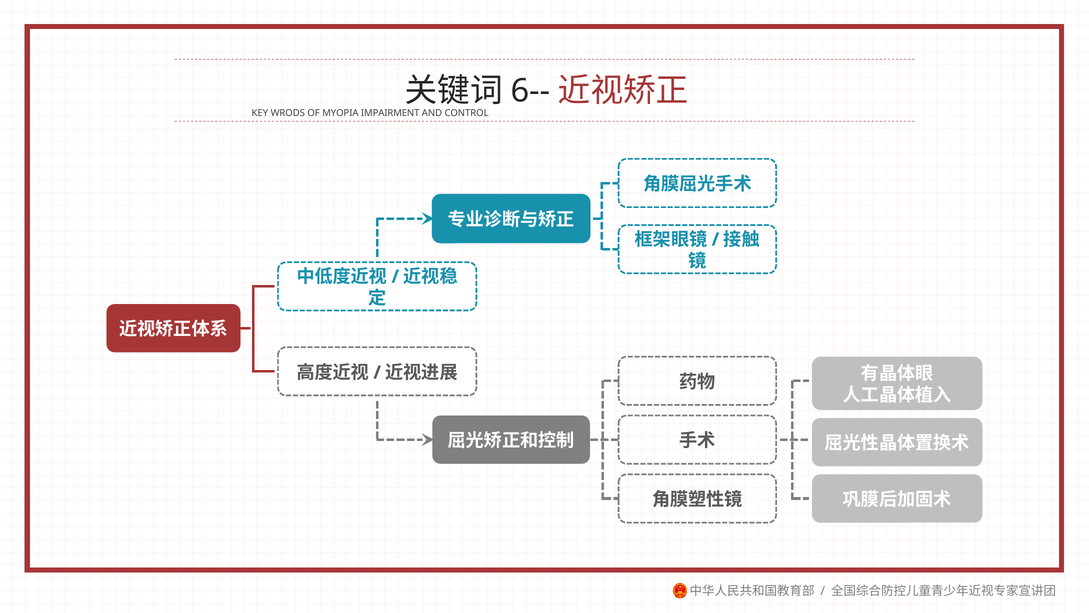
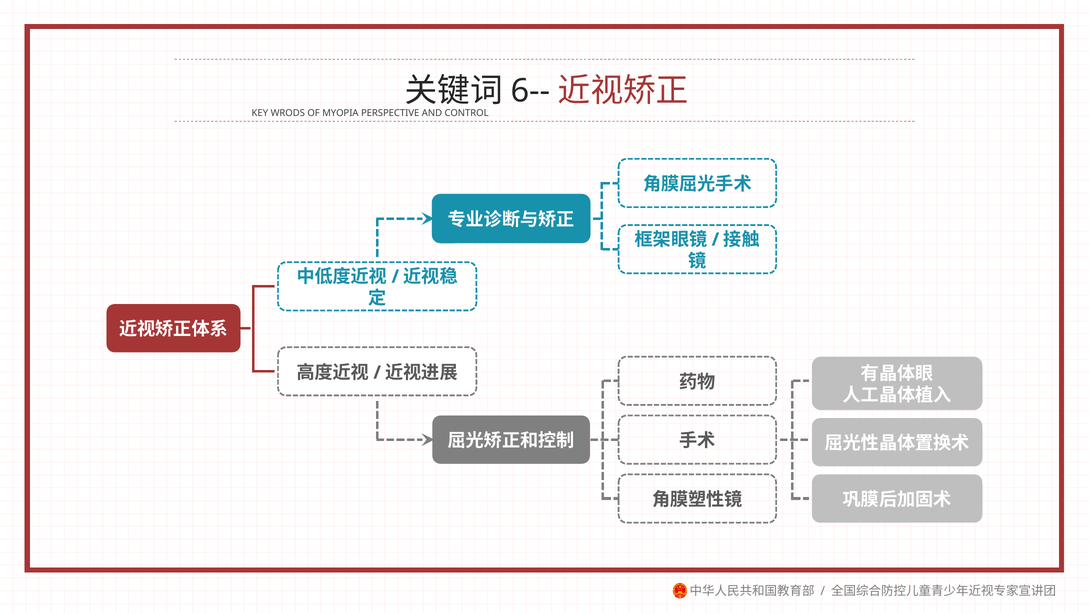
IMPAIRMENT: IMPAIRMENT -> PERSPECTIVE
